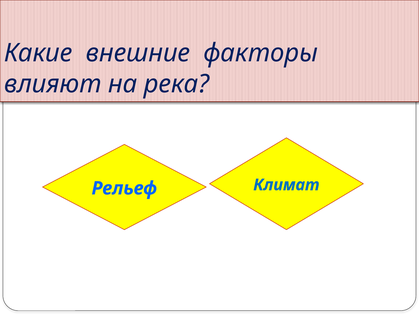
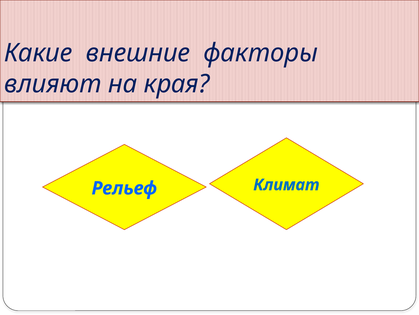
река: река -> края
